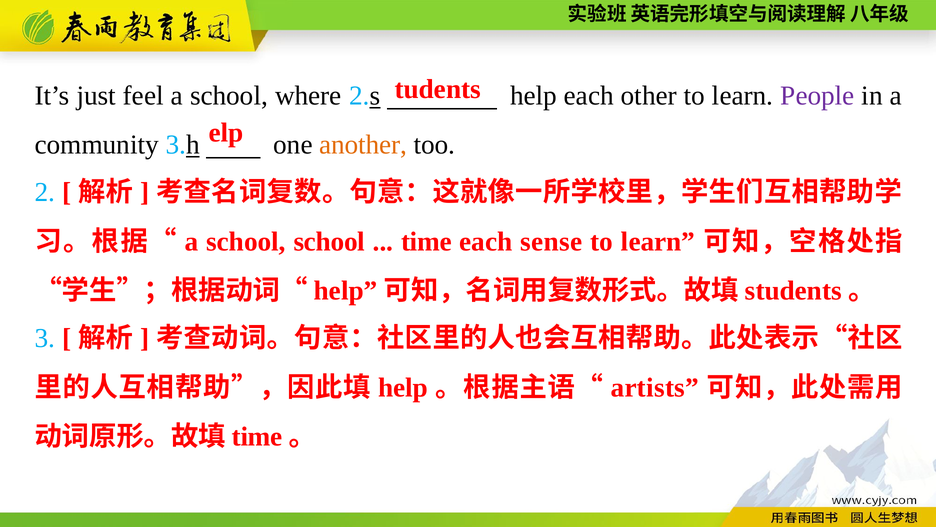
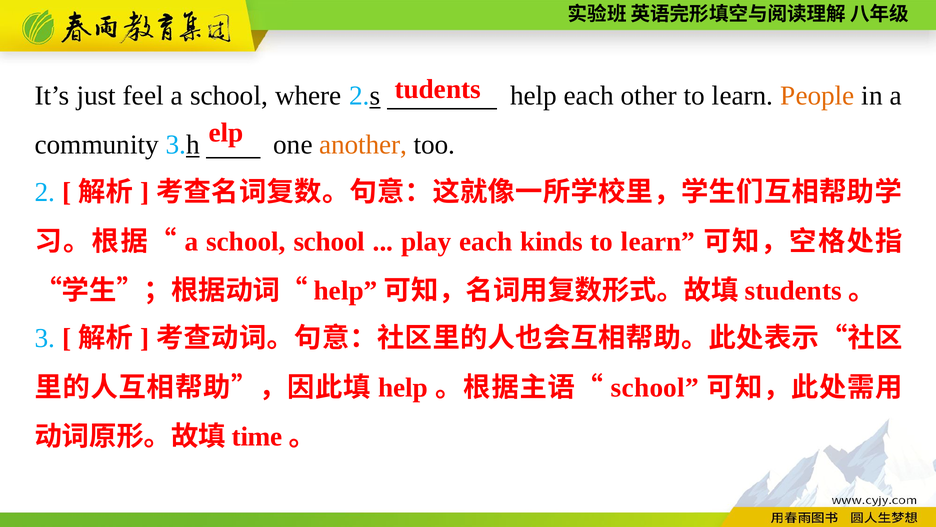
People colour: purple -> orange
time at (426, 241): time -> play
sense: sense -> kinds
artists at (655, 387): artists -> school
